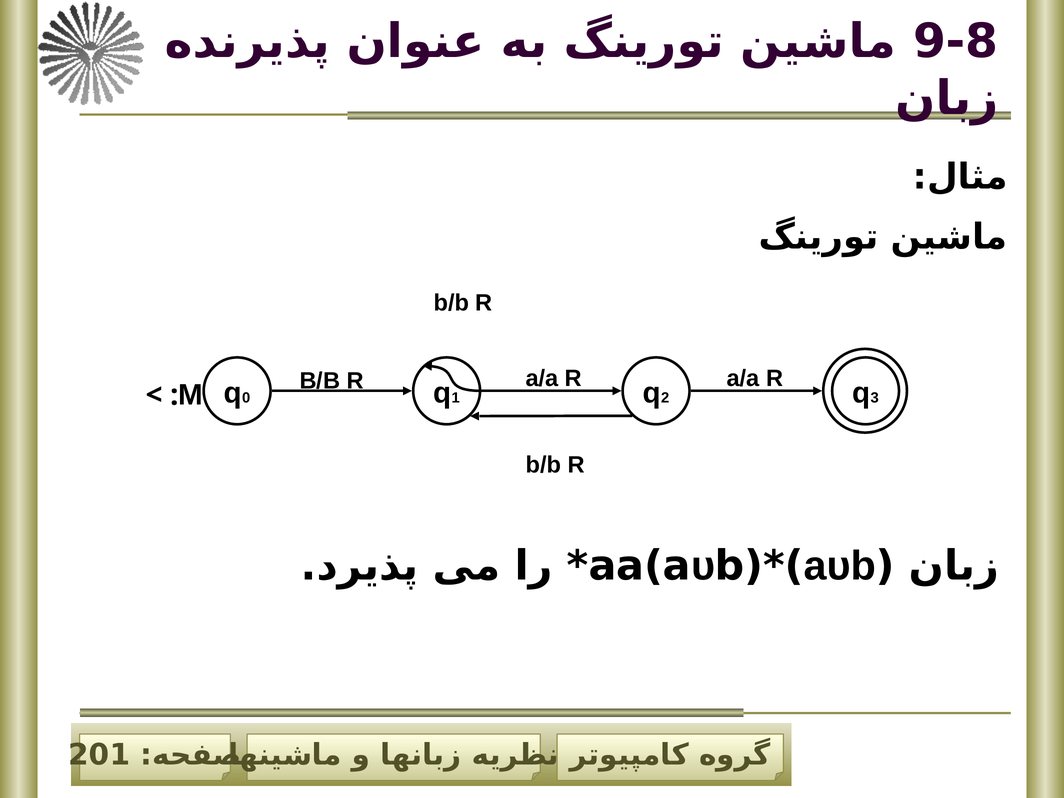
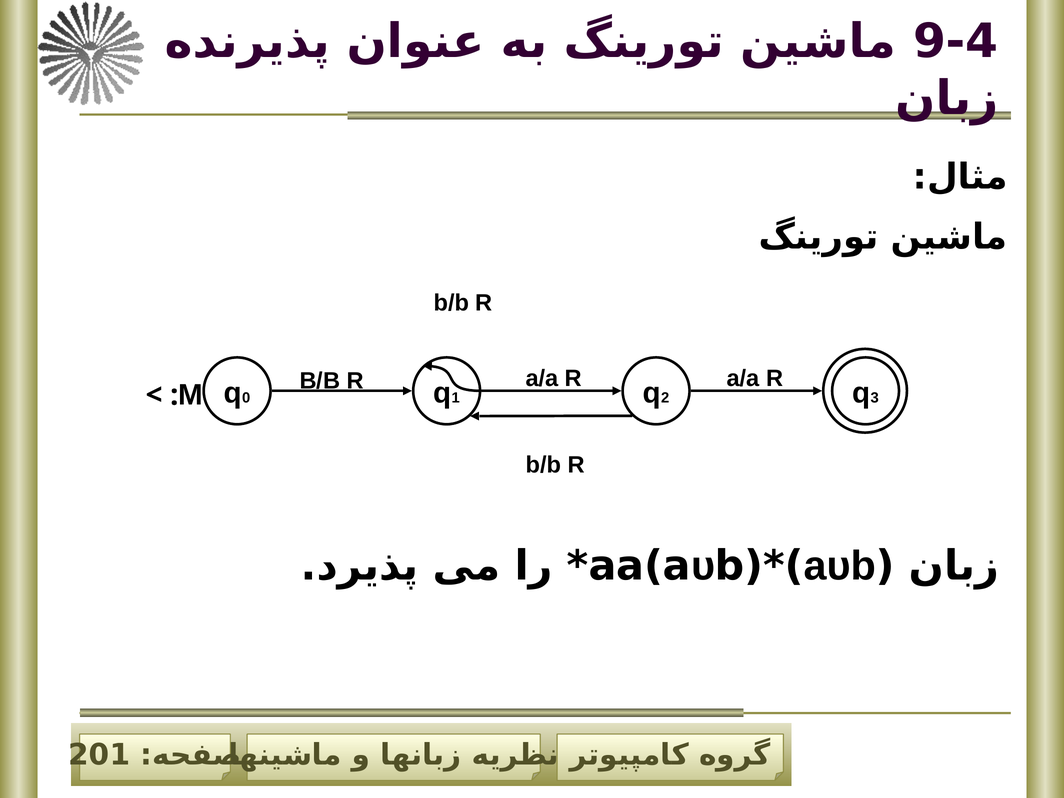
9-8: 9-8 -> 9-4
